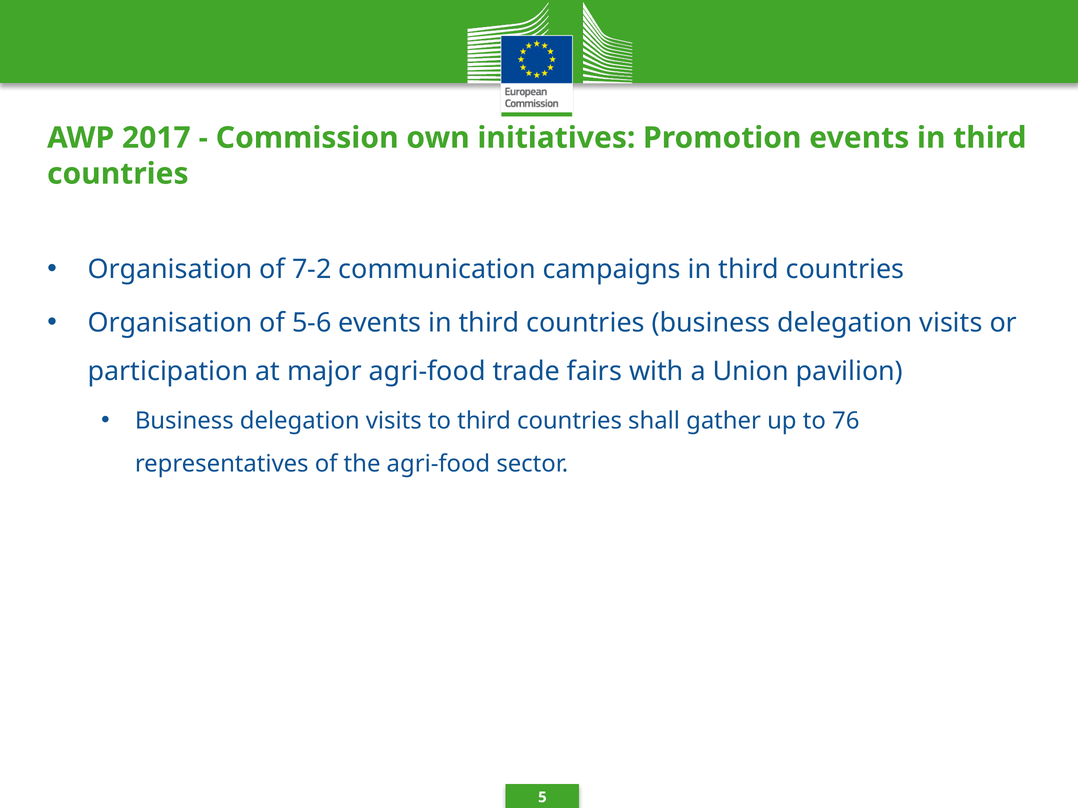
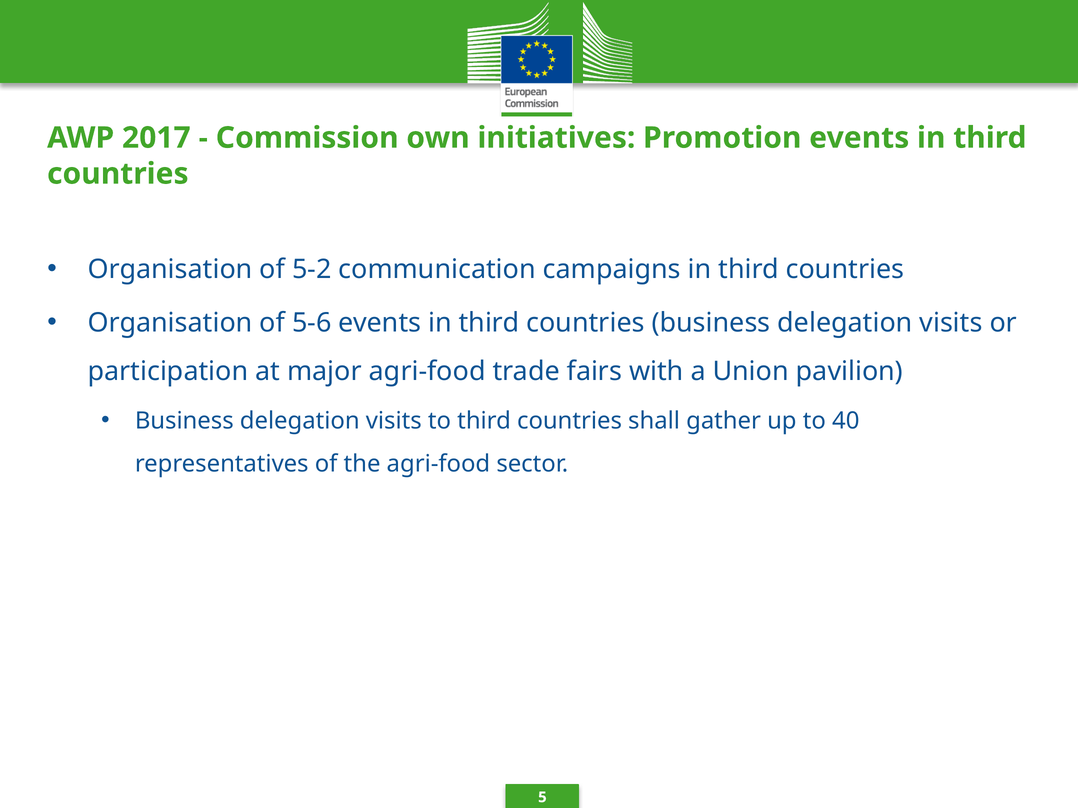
7-2: 7-2 -> 5-2
76: 76 -> 40
